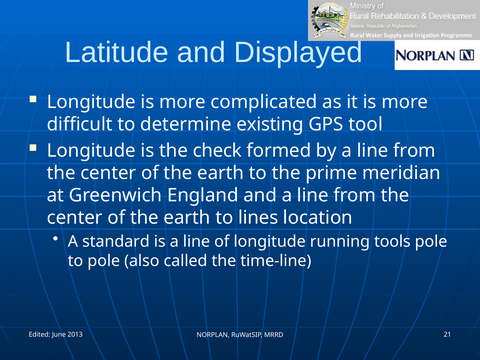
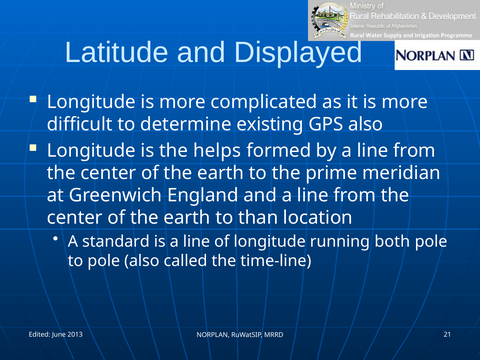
GPS tool: tool -> also
check: check -> helps
lines: lines -> than
tools: tools -> both
